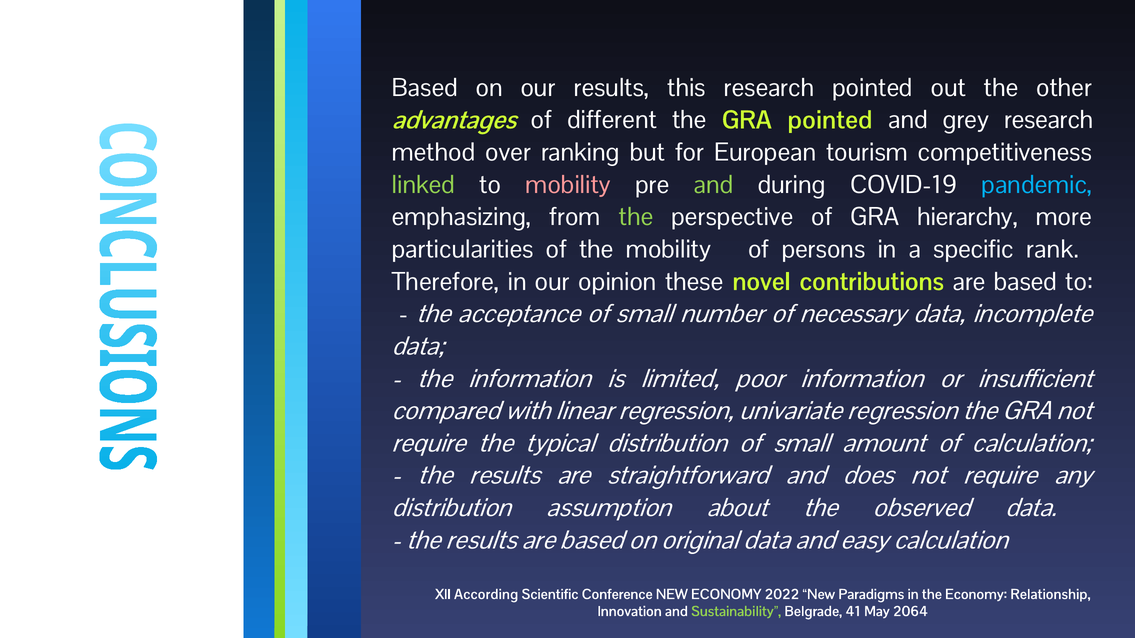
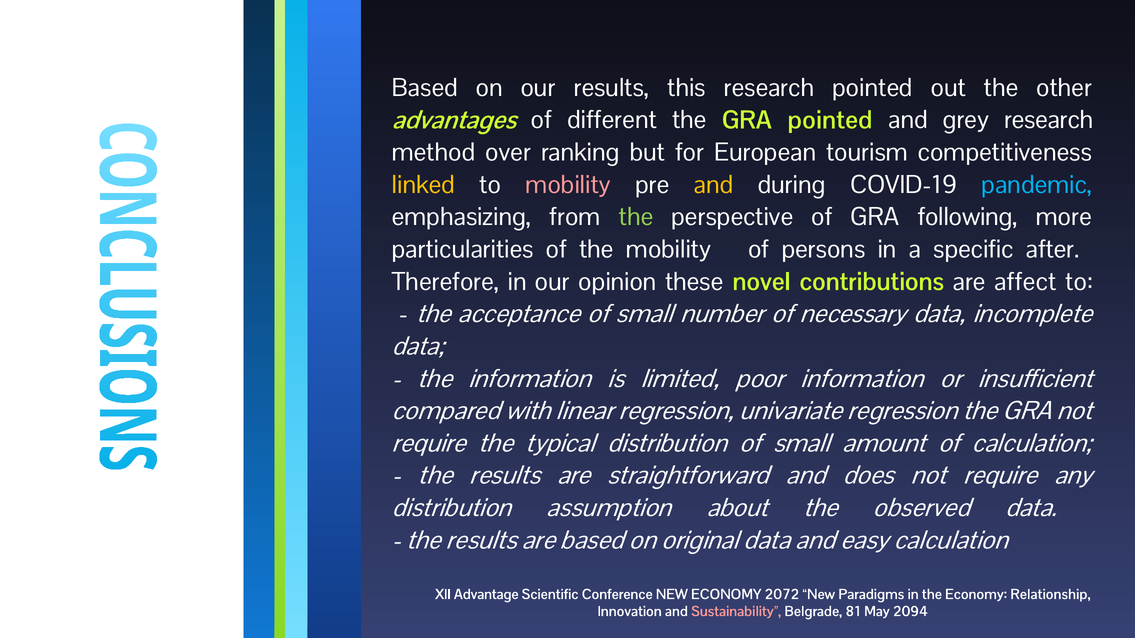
linked colour: light green -> yellow
and at (714, 185) colour: light green -> yellow
hierarchy: hierarchy -> following
rank: rank -> after
contributions are based: based -> affect
According: According -> Advantage
2022: 2022 -> 2072
Sustainability colour: light green -> pink
41: 41 -> 81
2064: 2064 -> 2094
